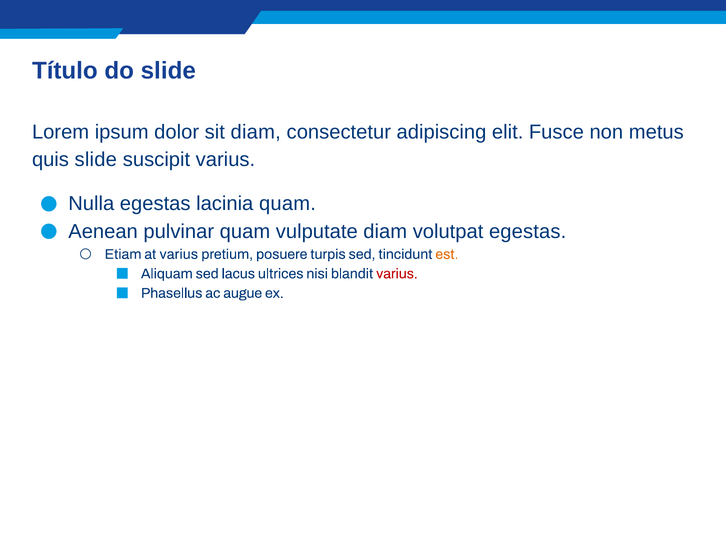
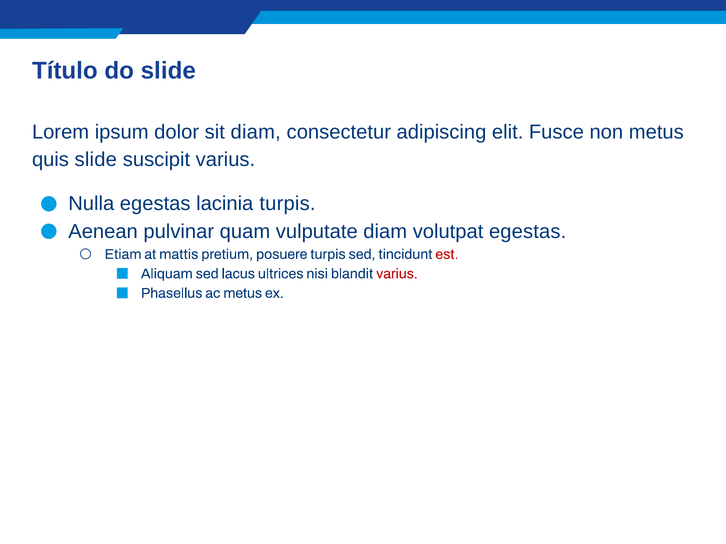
lacinia quam: quam -> turpis
at varius: varius -> mattis
est colour: orange -> red
ac augue: augue -> metus
